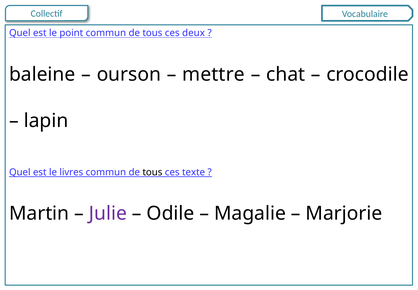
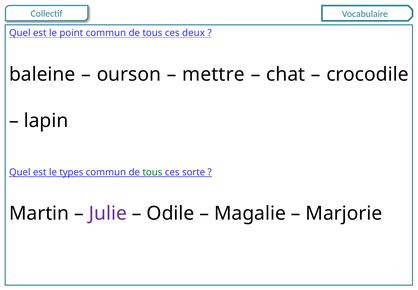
livres: livres -> types
tous at (152, 172) colour: black -> green
texte: texte -> sorte
